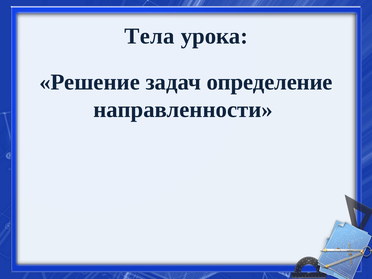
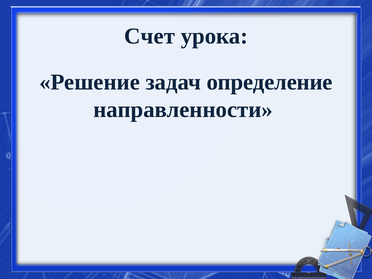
Тела: Тела -> Счет
